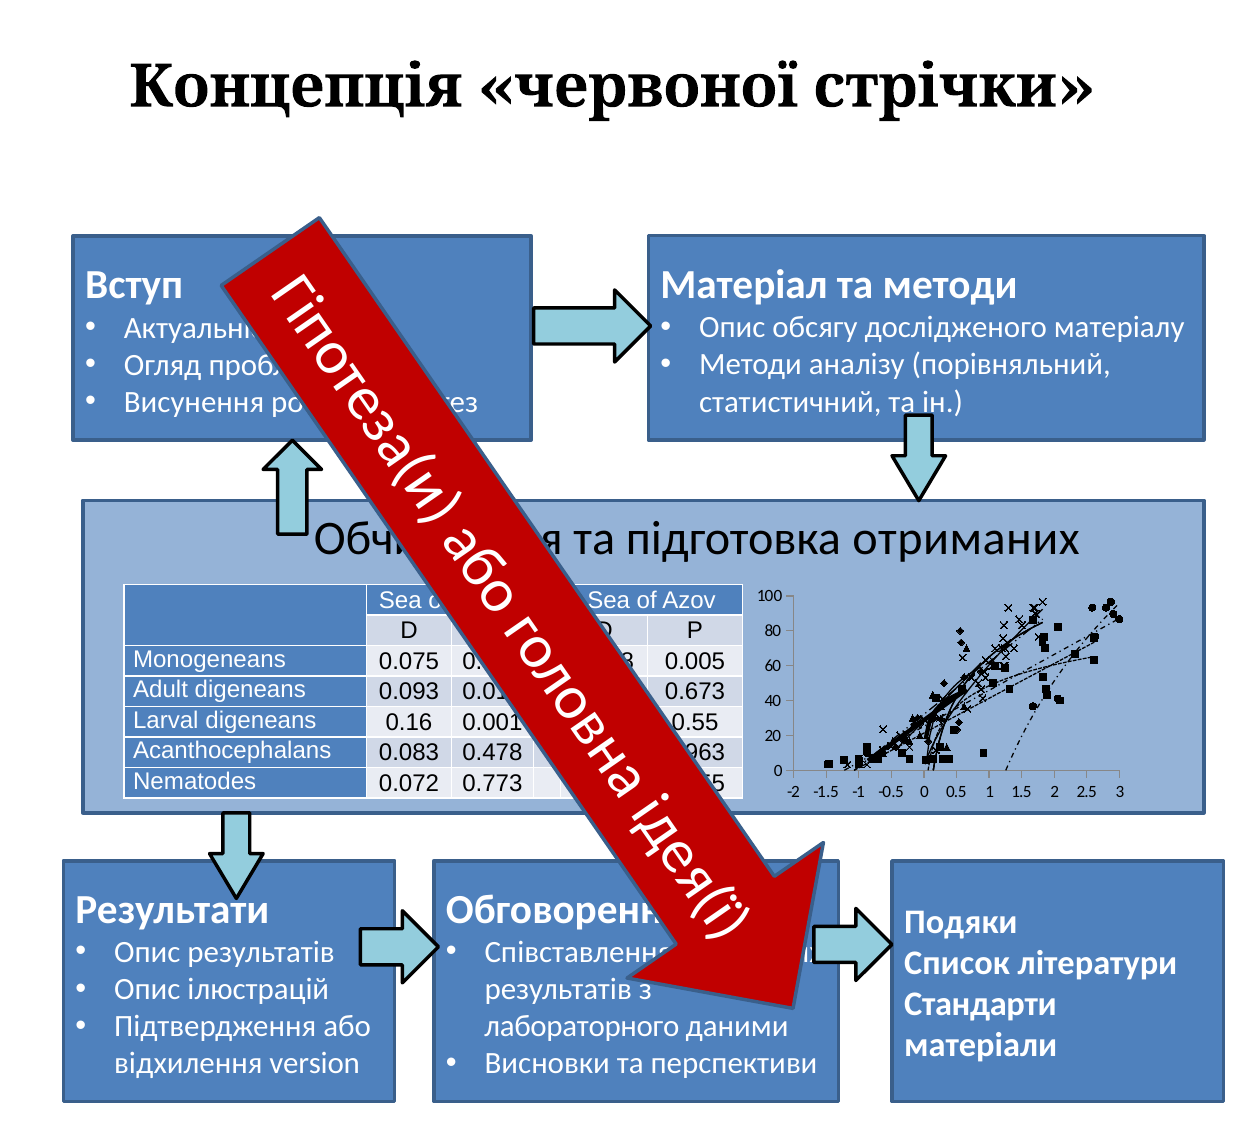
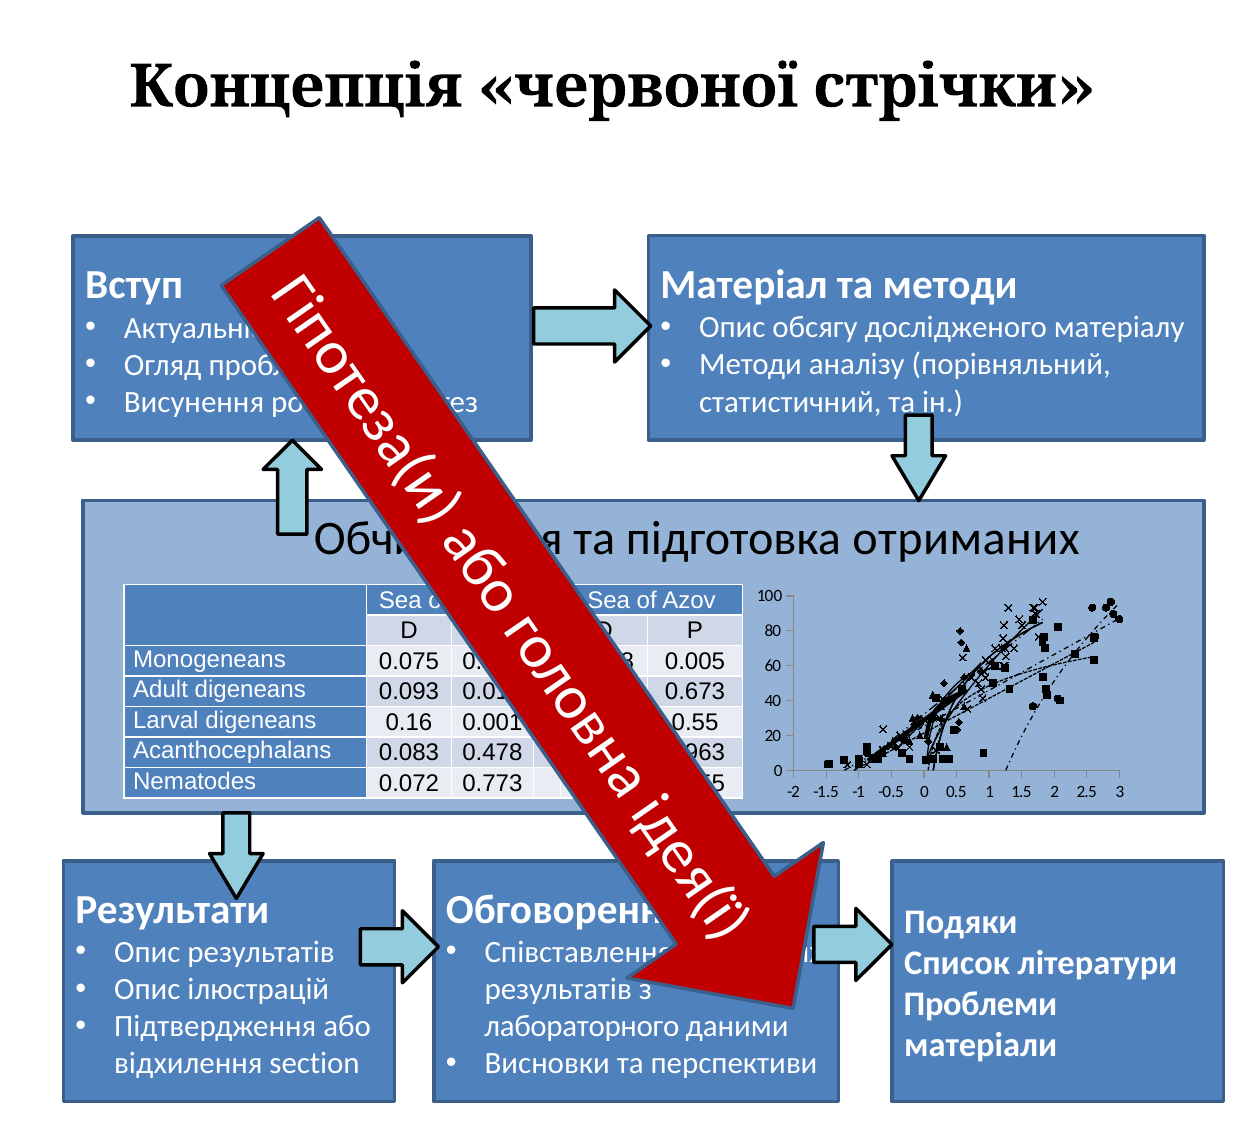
Стандарти at (980, 1004): Стандарти -> Проблеми
version: version -> section
